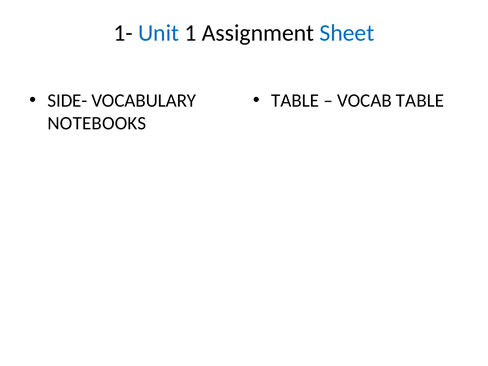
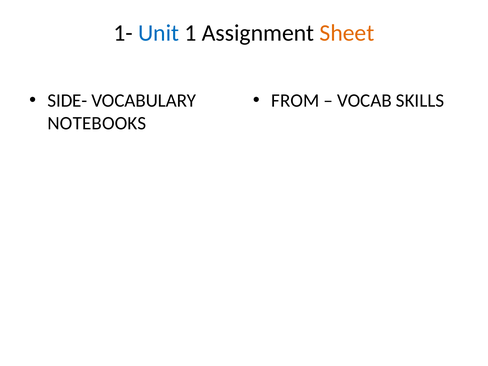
Sheet colour: blue -> orange
TABLE at (295, 101): TABLE -> FROM
VOCAB TABLE: TABLE -> SKILLS
